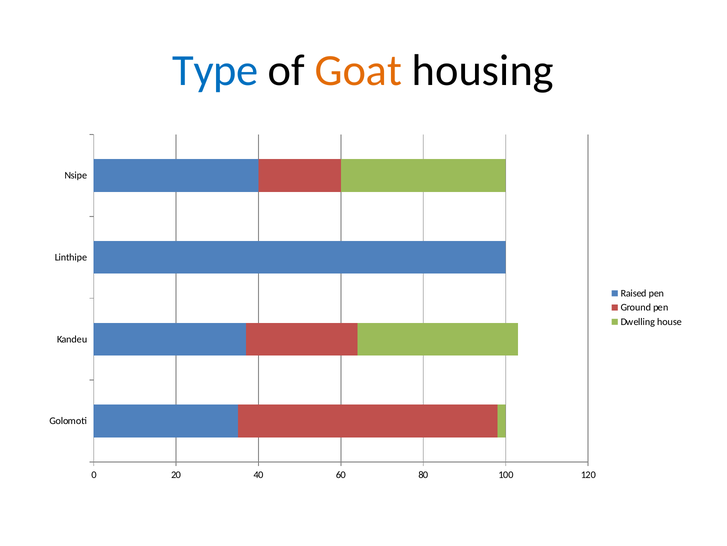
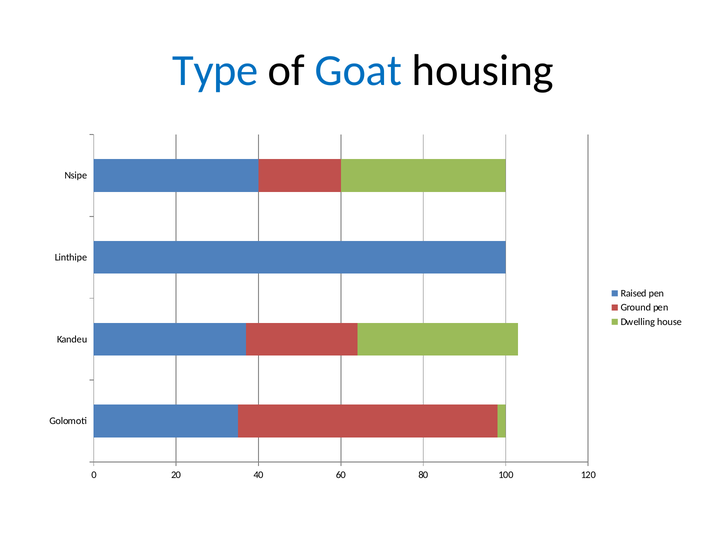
Goat colour: orange -> blue
